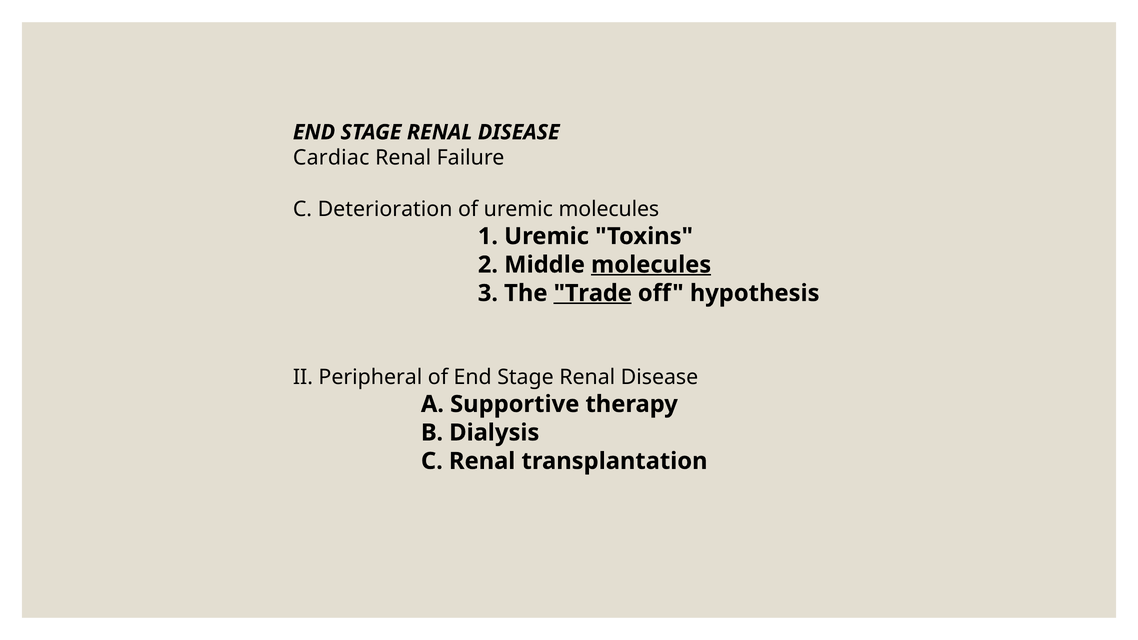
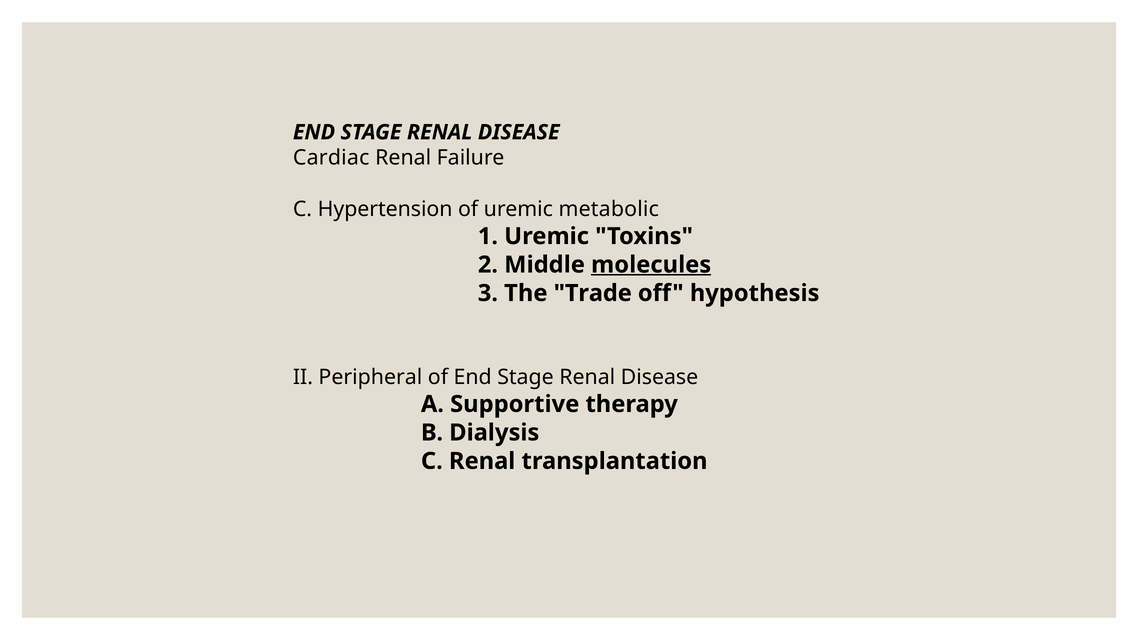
Deterioration: Deterioration -> Hypertension
uremic molecules: molecules -> metabolic
Trade underline: present -> none
